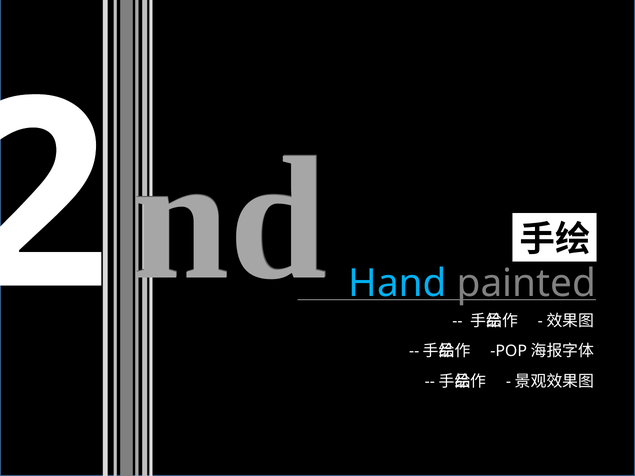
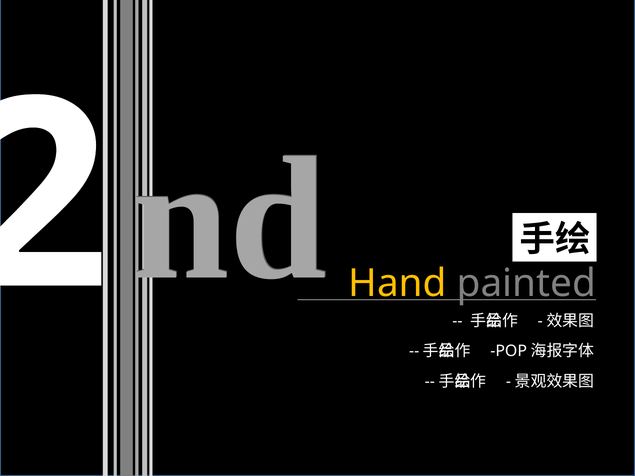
Hand colour: light blue -> yellow
